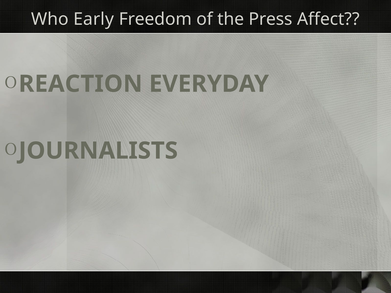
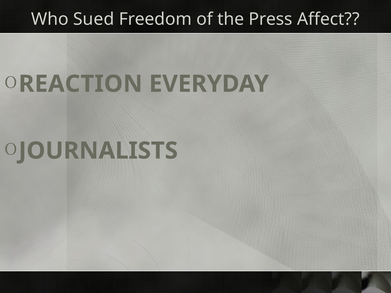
Early: Early -> Sued
